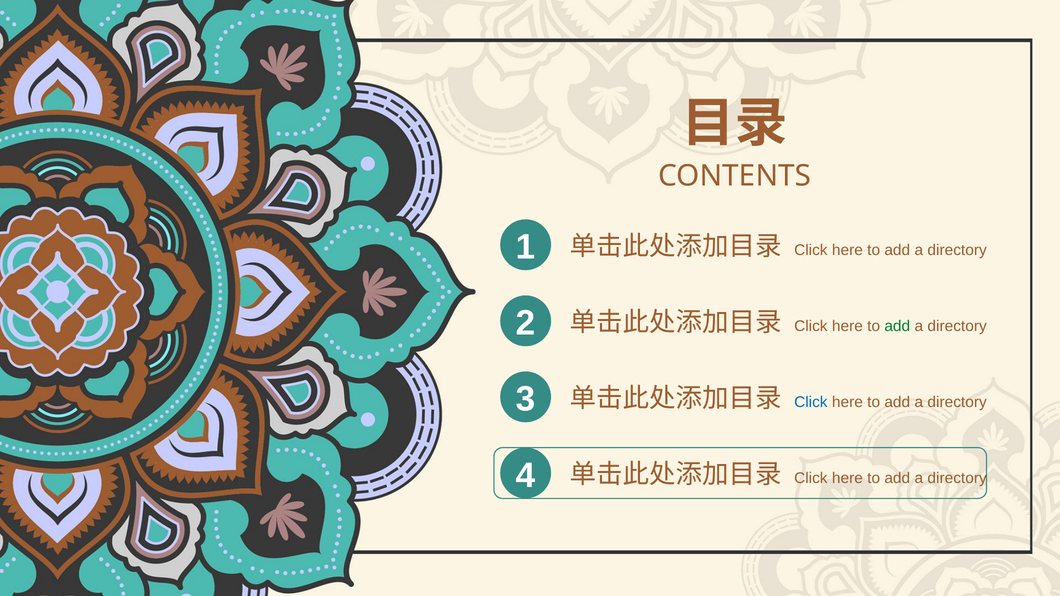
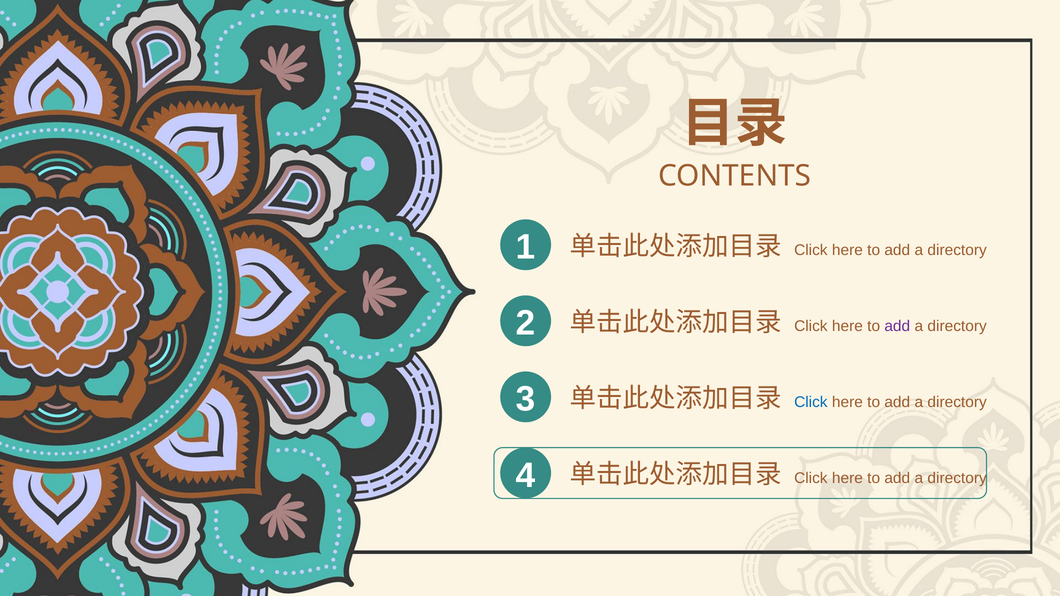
add at (897, 326) colour: green -> purple
